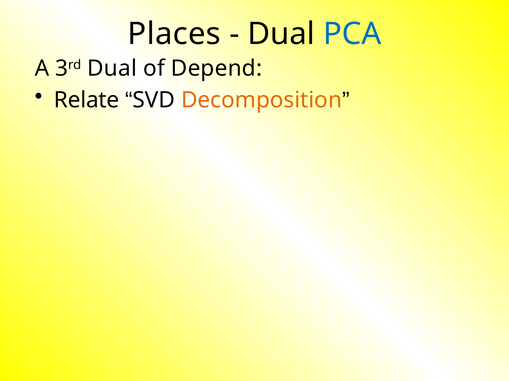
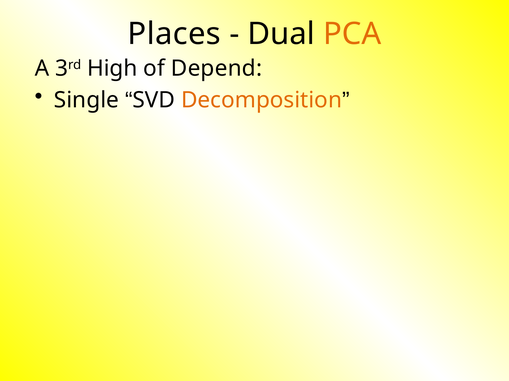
PCA colour: blue -> orange
3rd Dual: Dual -> High
Relate: Relate -> Single
